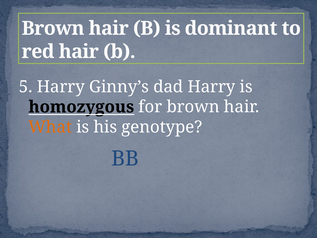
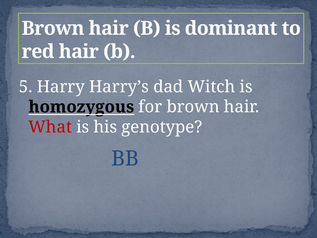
Ginny’s: Ginny’s -> Harry’s
dad Harry: Harry -> Witch
What colour: orange -> red
